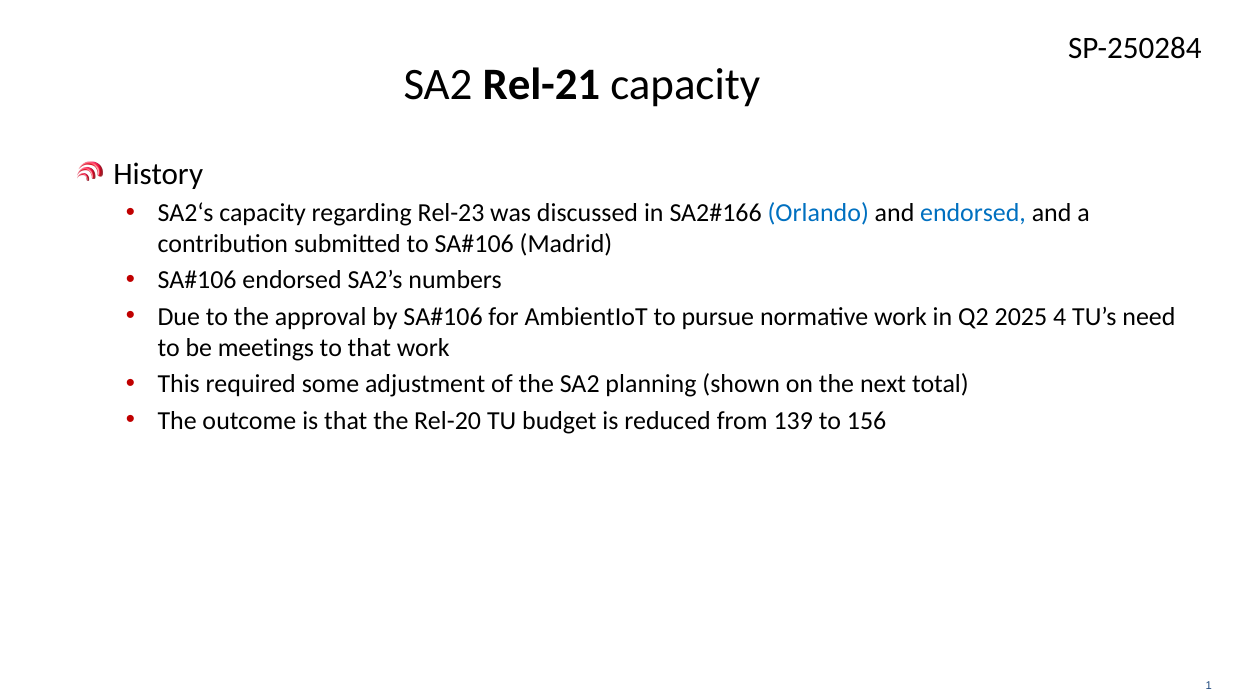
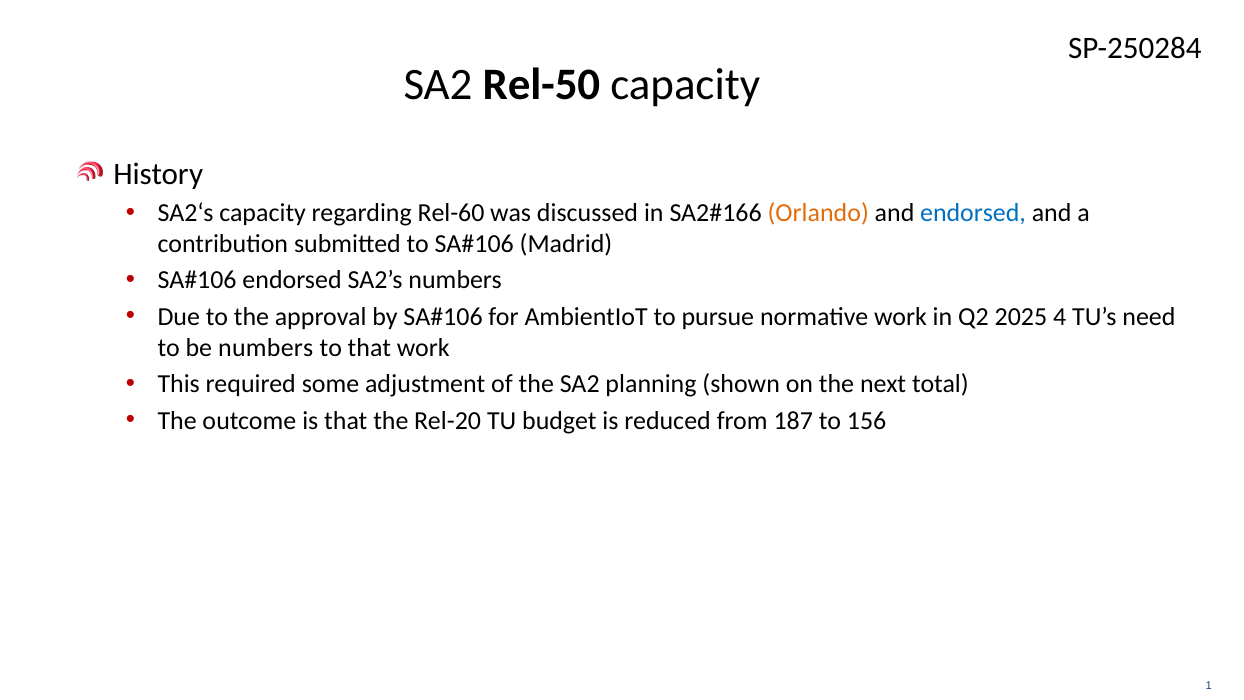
Rel-21: Rel-21 -> Rel-50
Rel-23: Rel-23 -> Rel-60
Orlando colour: blue -> orange
be meetings: meetings -> numbers
139: 139 -> 187
